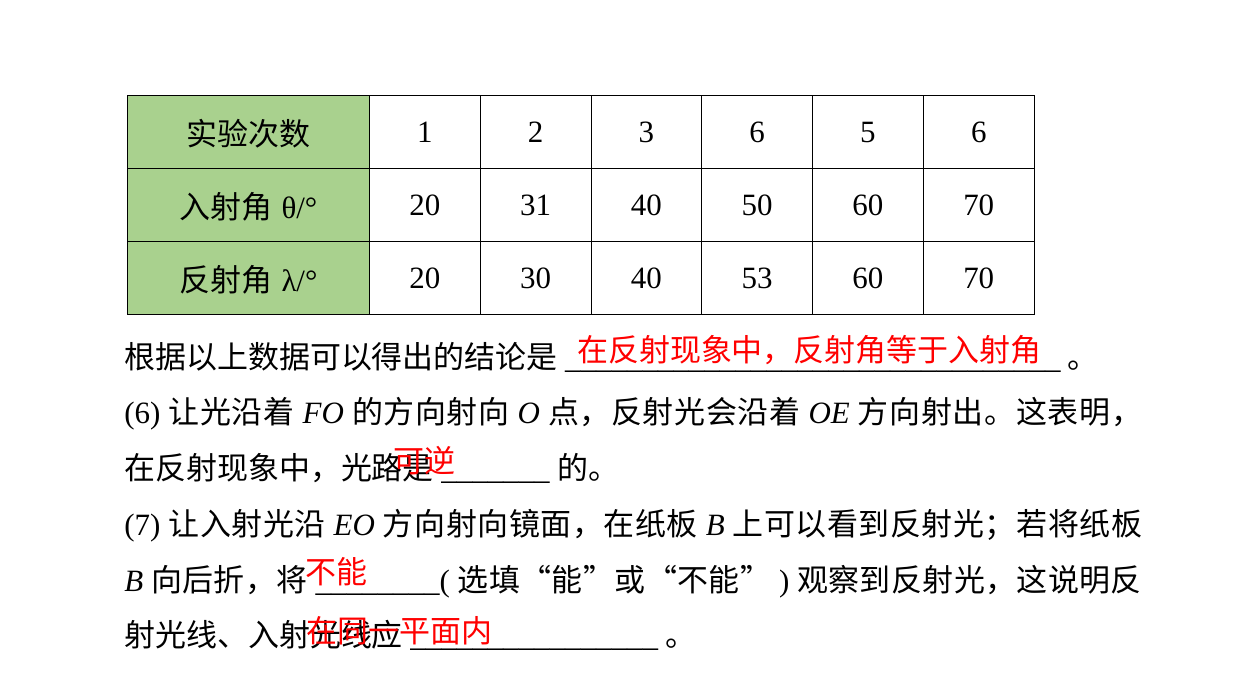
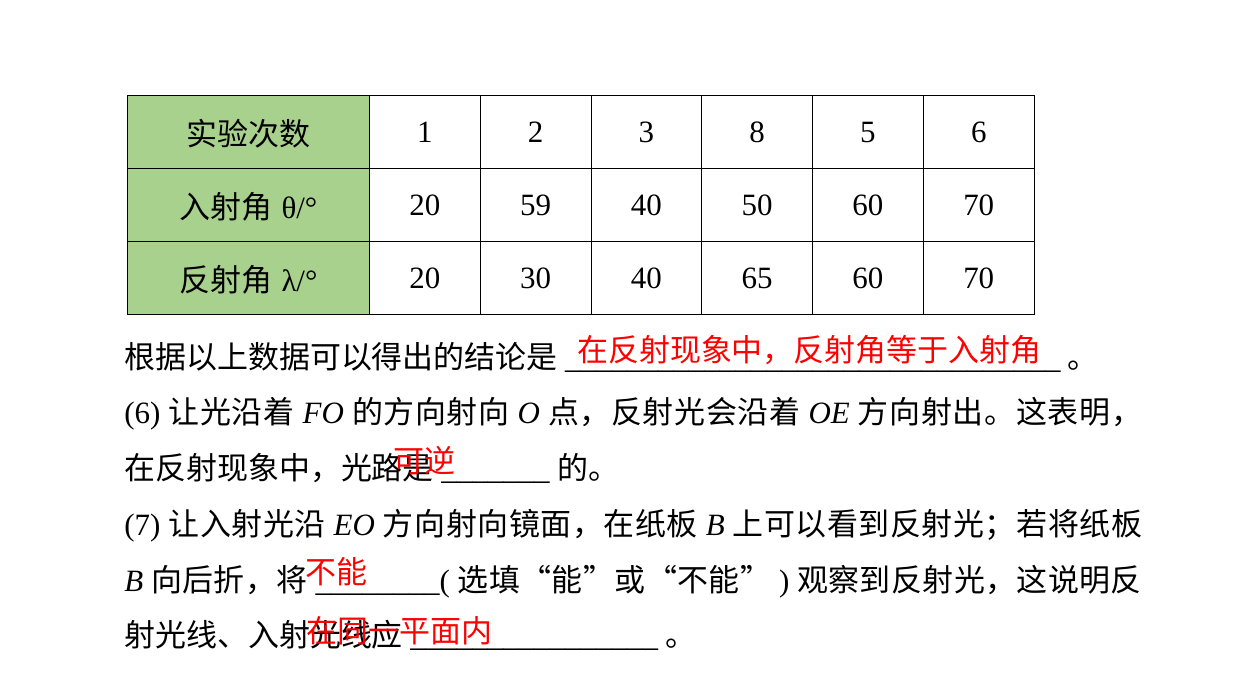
3 6: 6 -> 8
31: 31 -> 59
53: 53 -> 65
